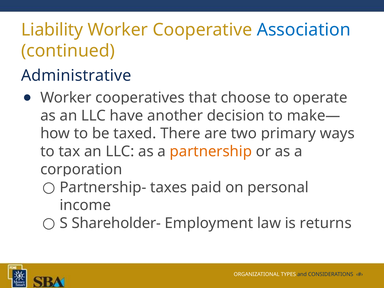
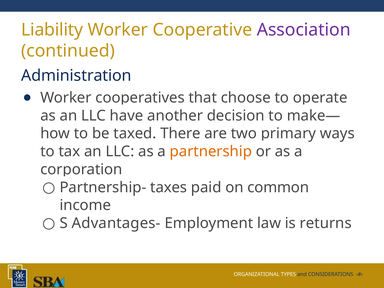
Association colour: blue -> purple
Administrative: Administrative -> Administration
personal: personal -> common
Shareholder-: Shareholder- -> Advantages-
